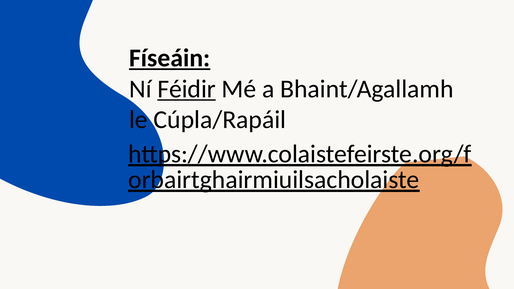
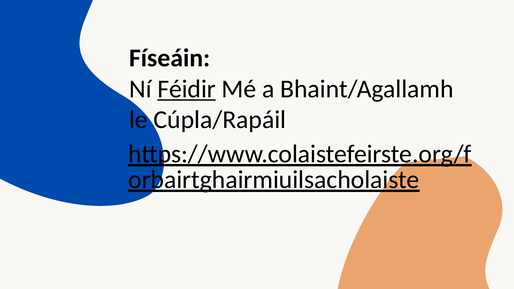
Físeáin underline: present -> none
